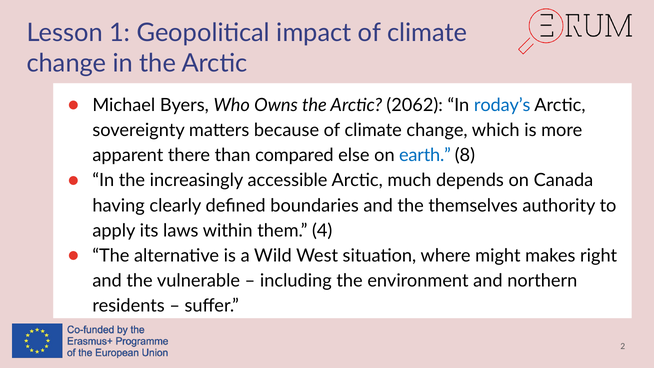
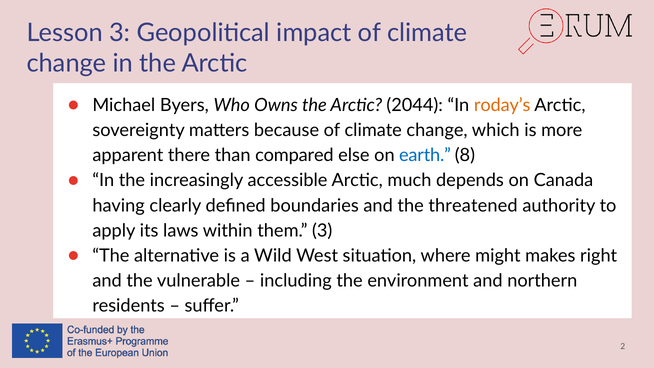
Lesson 1: 1 -> 3
2062: 2062 -> 2044
roday’s colour: blue -> orange
themselves: themselves -> threatened
them 4: 4 -> 3
